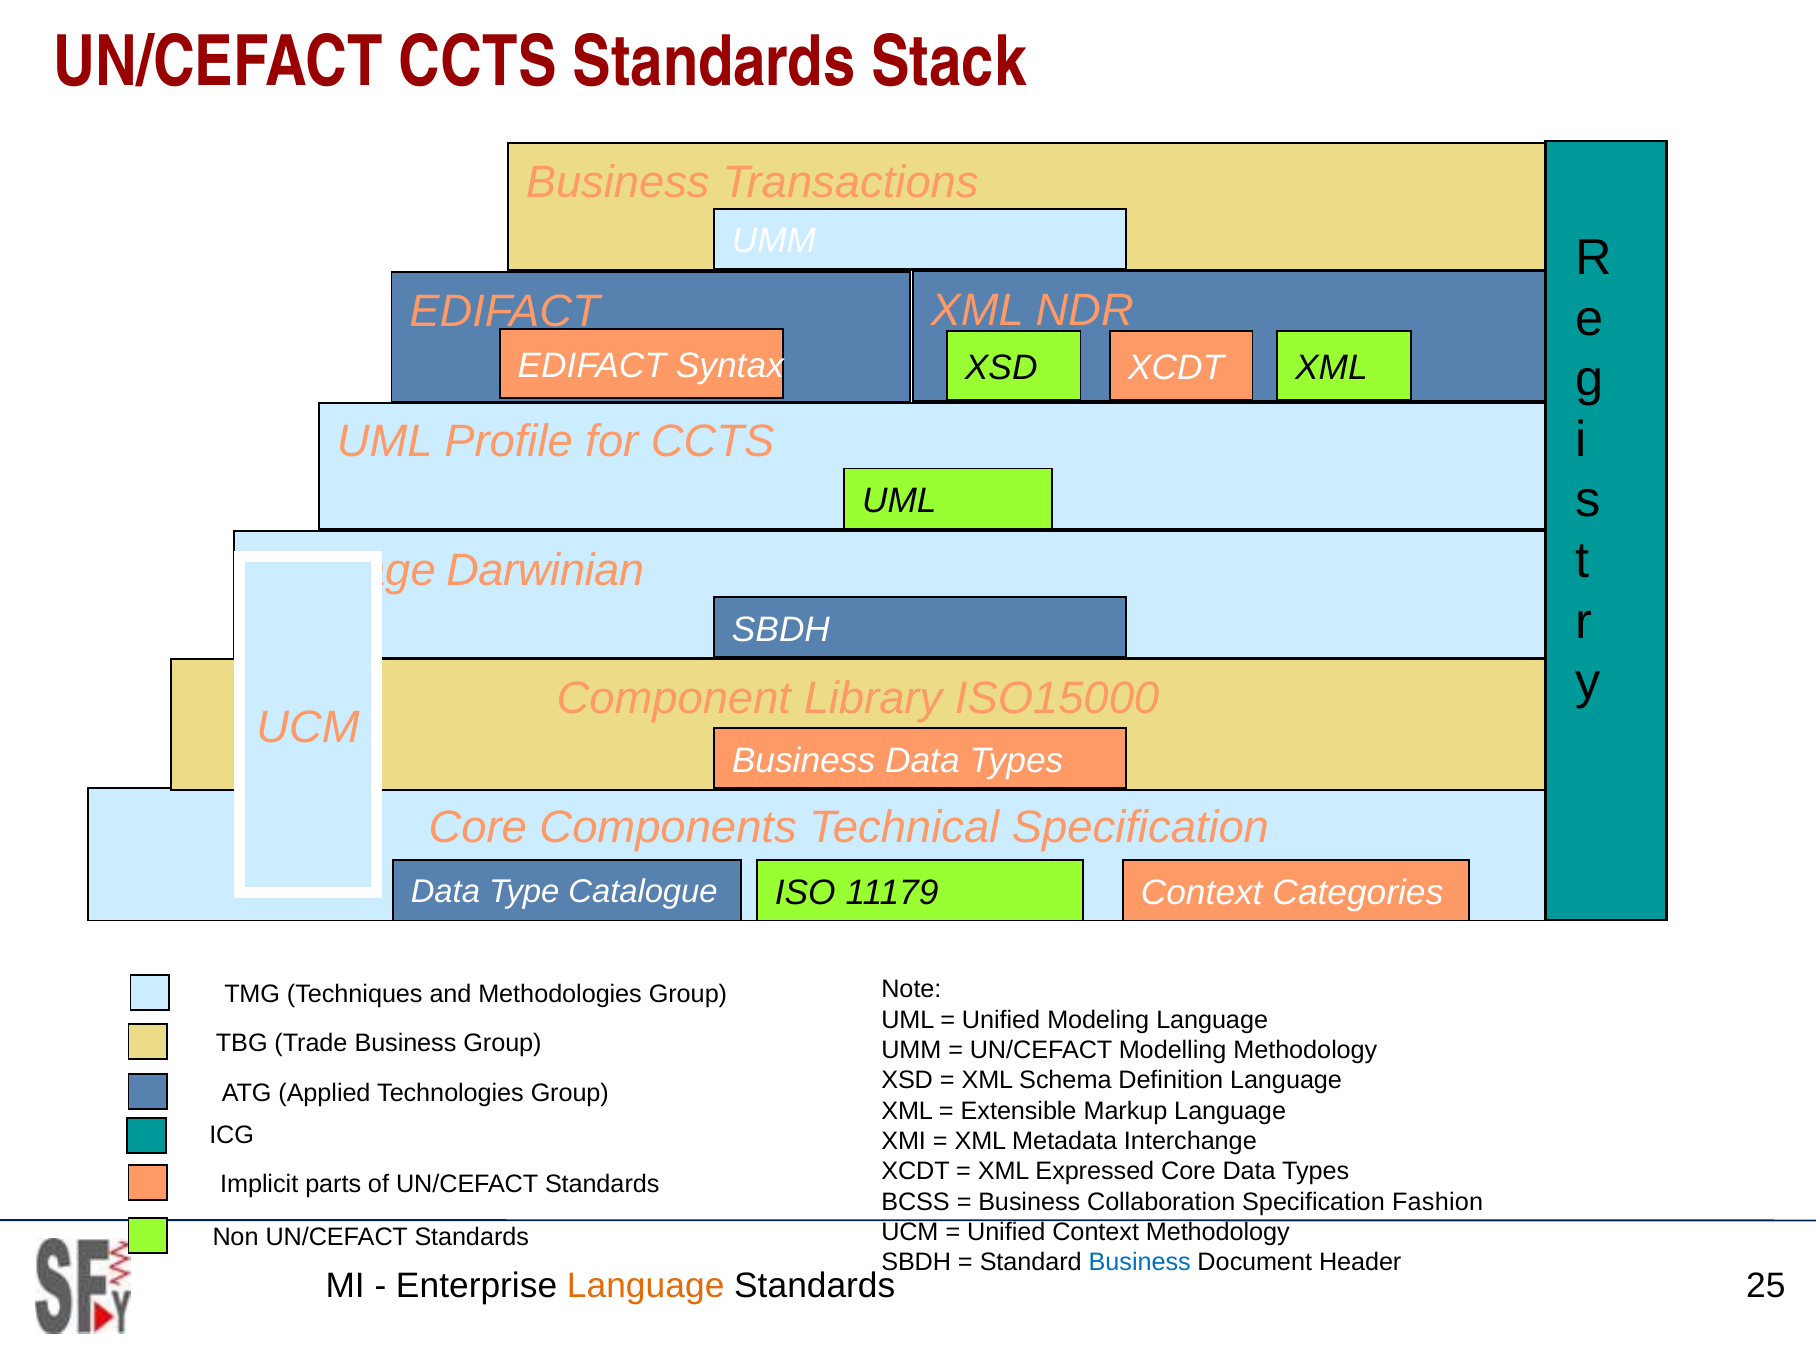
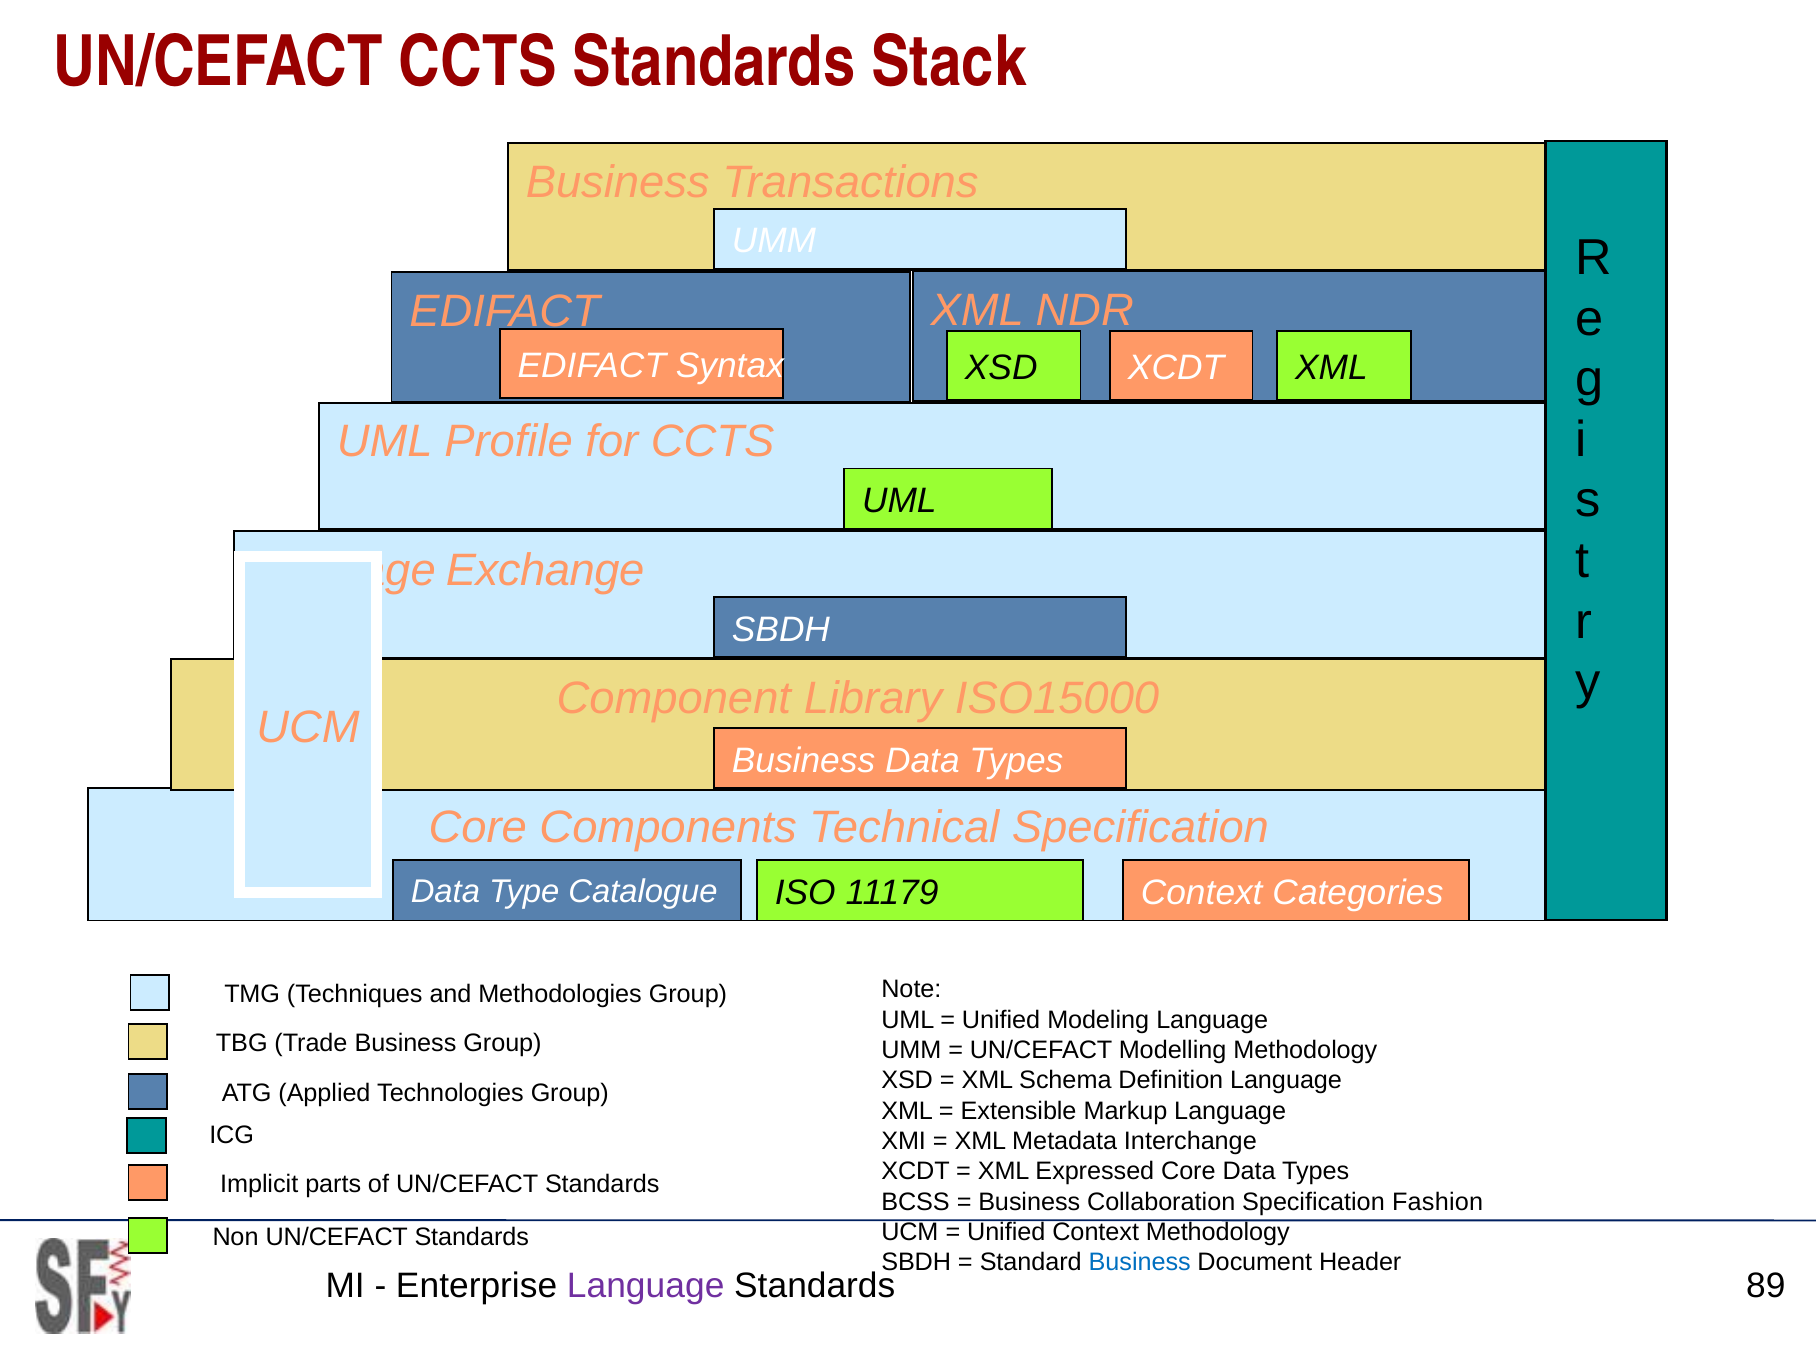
Darwinian: Darwinian -> Exchange
Language at (646, 1286) colour: orange -> purple
25: 25 -> 89
